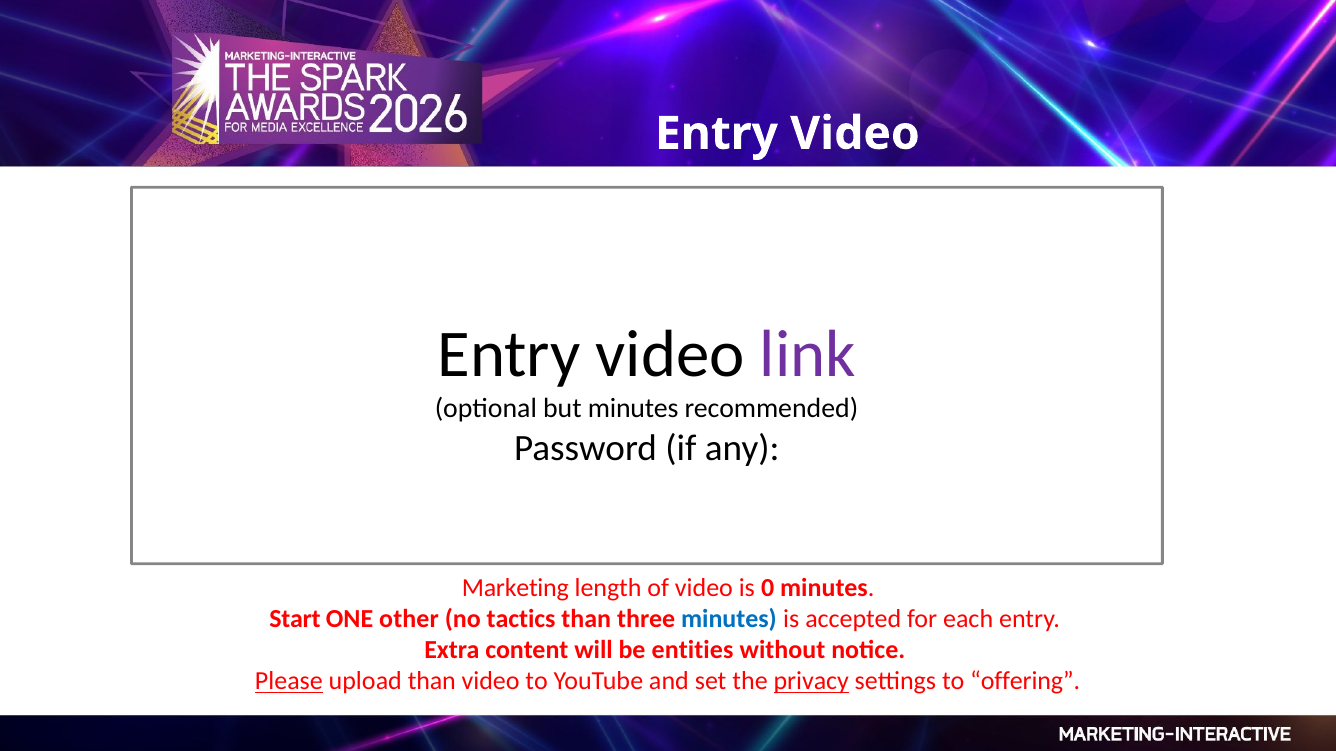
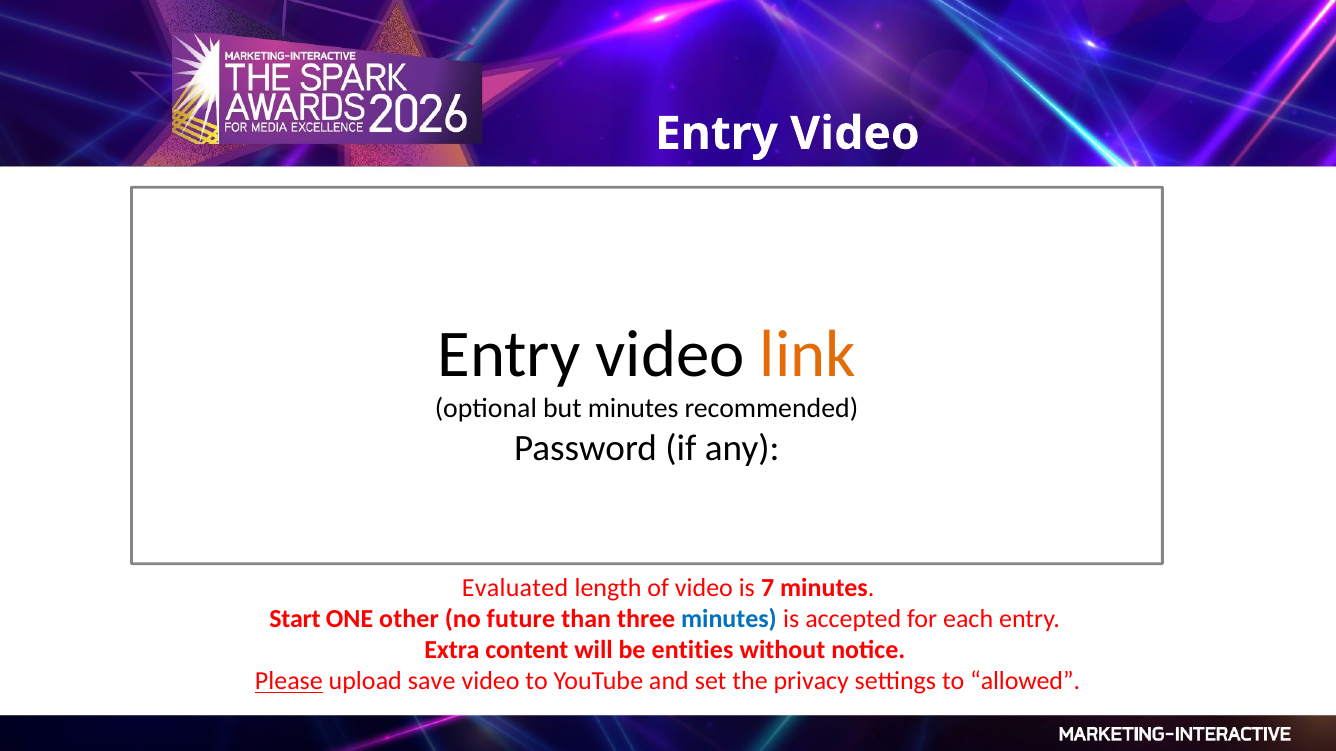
link colour: purple -> orange
Marketing: Marketing -> Evaluated
0: 0 -> 7
tactics: tactics -> future
upload than: than -> save
privacy underline: present -> none
offering: offering -> allowed
